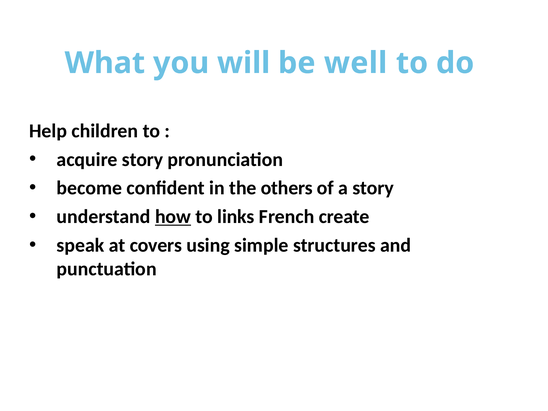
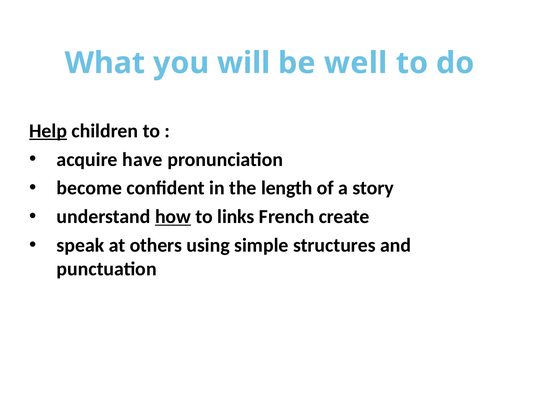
Help underline: none -> present
acquire story: story -> have
others: others -> length
covers: covers -> others
